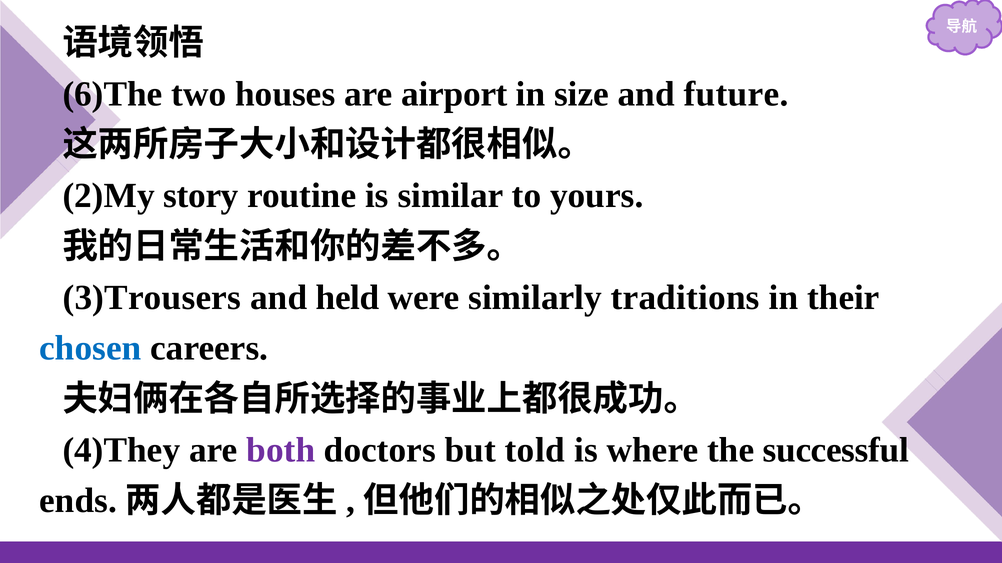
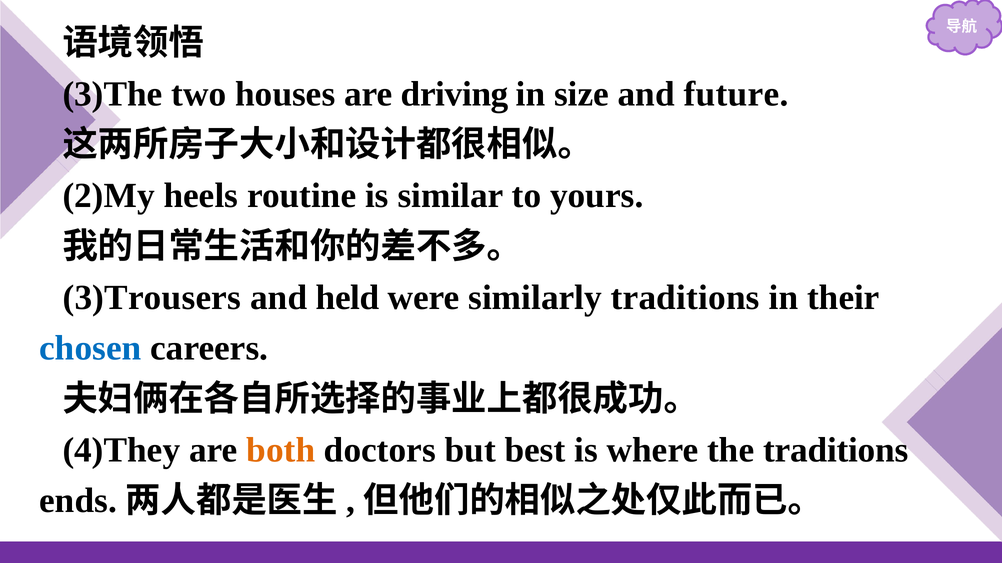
6)The: 6)The -> 3)The
airport: airport -> driving
story: story -> heels
both colour: purple -> orange
told: told -> best
the successful: successful -> traditions
